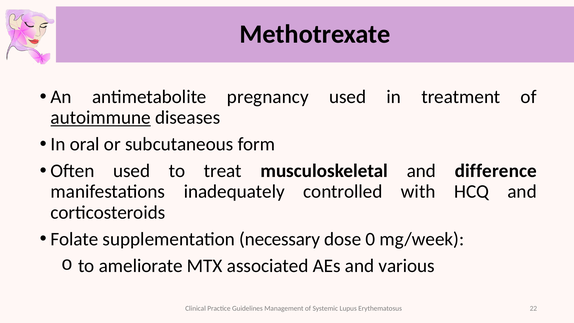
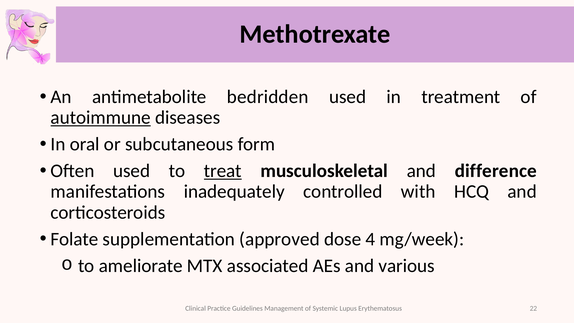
pregnancy: pregnancy -> bedridden
treat underline: none -> present
necessary: necessary -> approved
0: 0 -> 4
